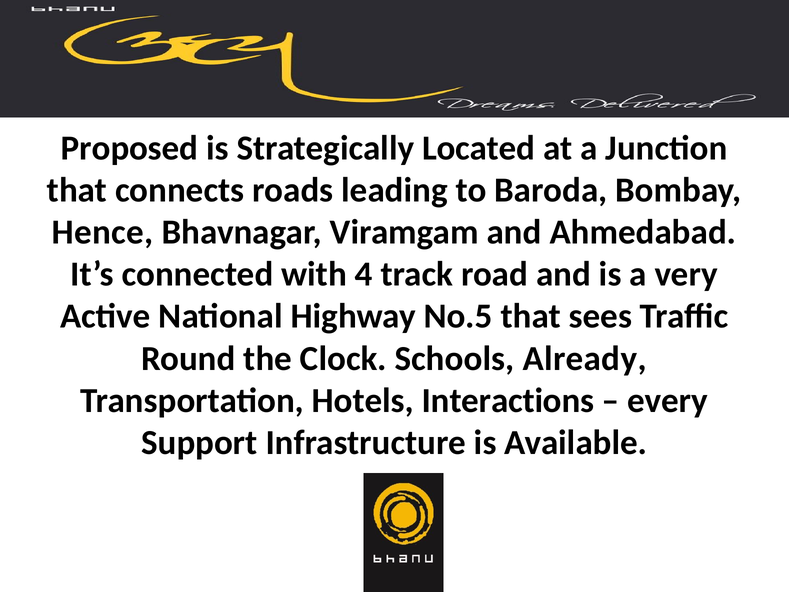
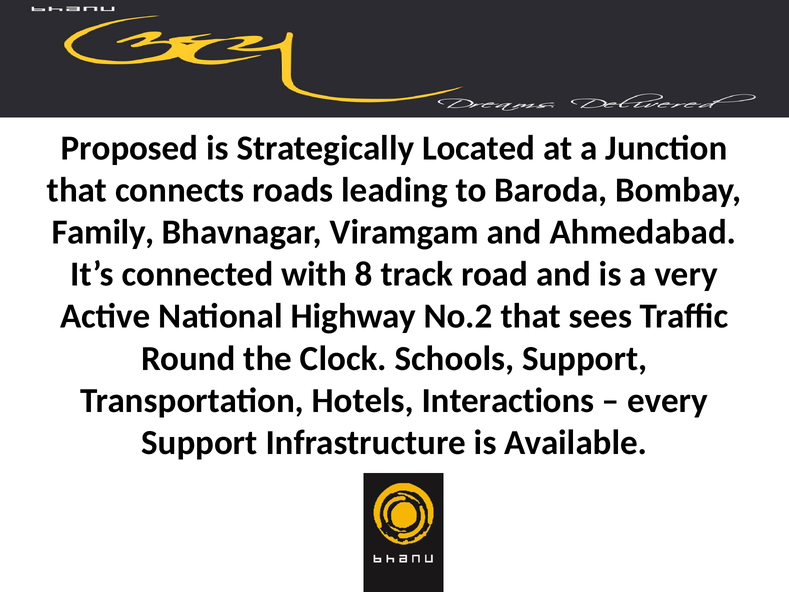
Hence: Hence -> Family
4: 4 -> 8
No.5: No.5 -> No.2
Schools Already: Already -> Support
